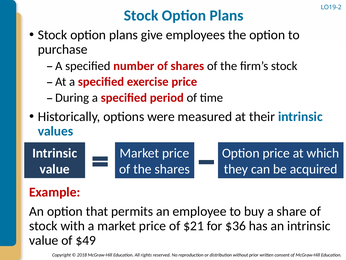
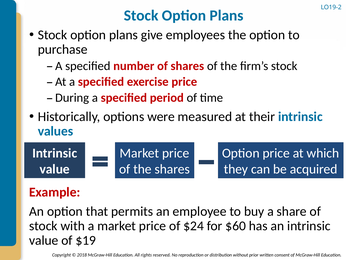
$21: $21 -> $24
$36: $36 -> $60
$49: $49 -> $19
